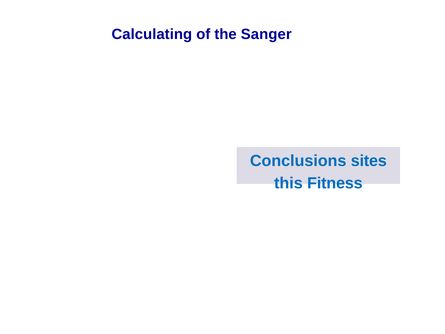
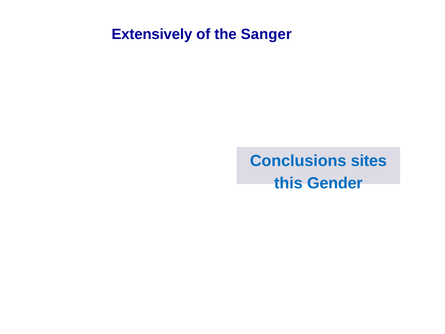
Calculating: Calculating -> Extensively
Fitness: Fitness -> Gender
